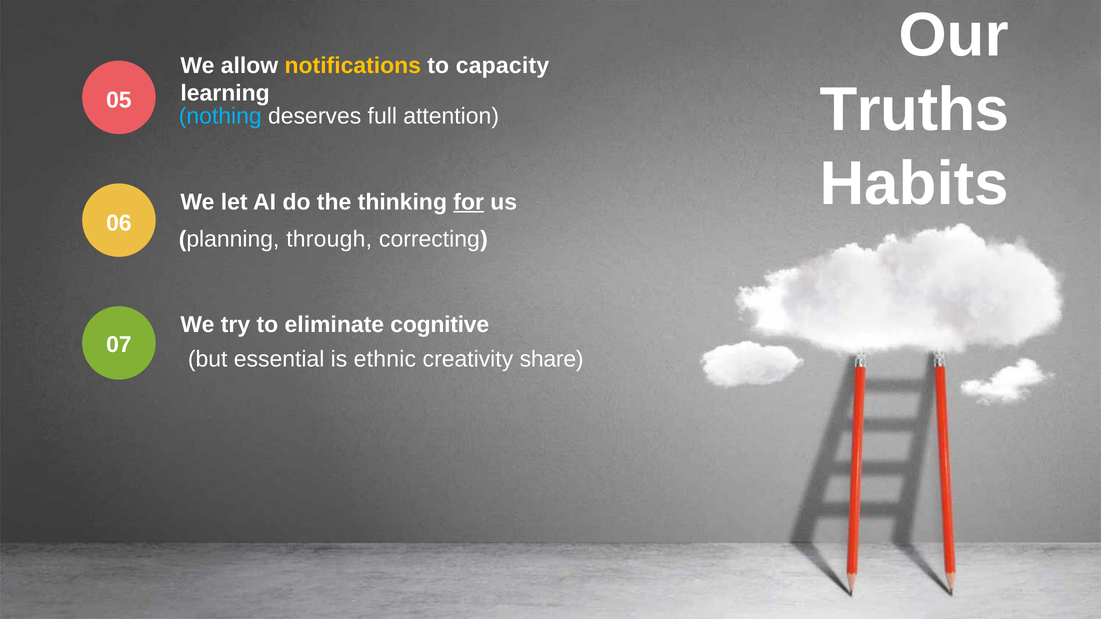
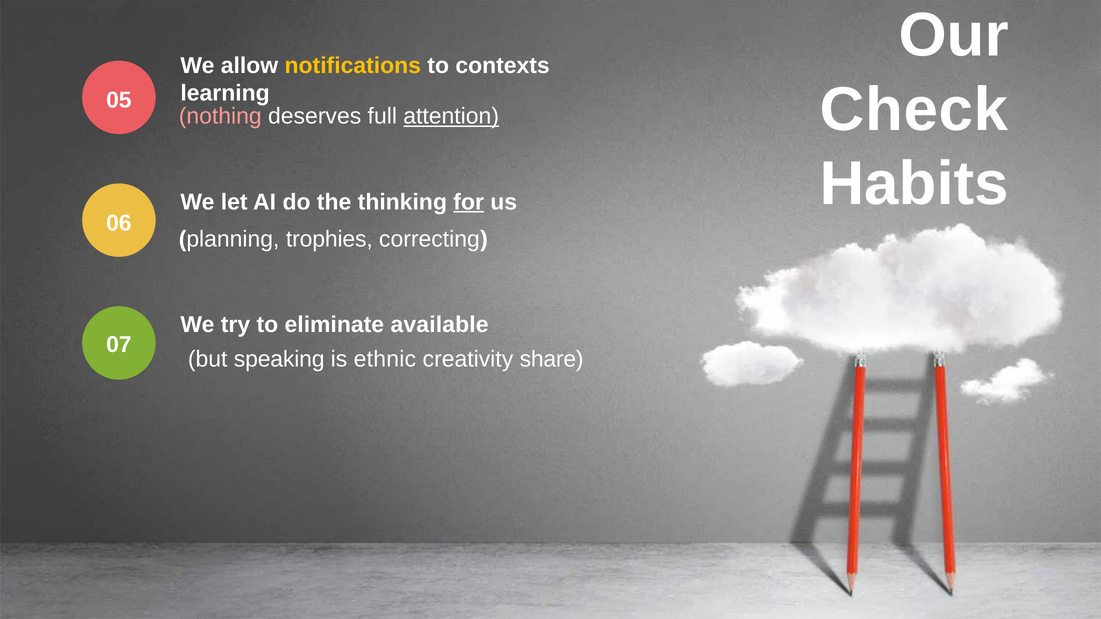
capacity: capacity -> contexts
Truths: Truths -> Check
nothing colour: light blue -> pink
attention underline: none -> present
through: through -> trophies
cognitive: cognitive -> available
essential: essential -> speaking
